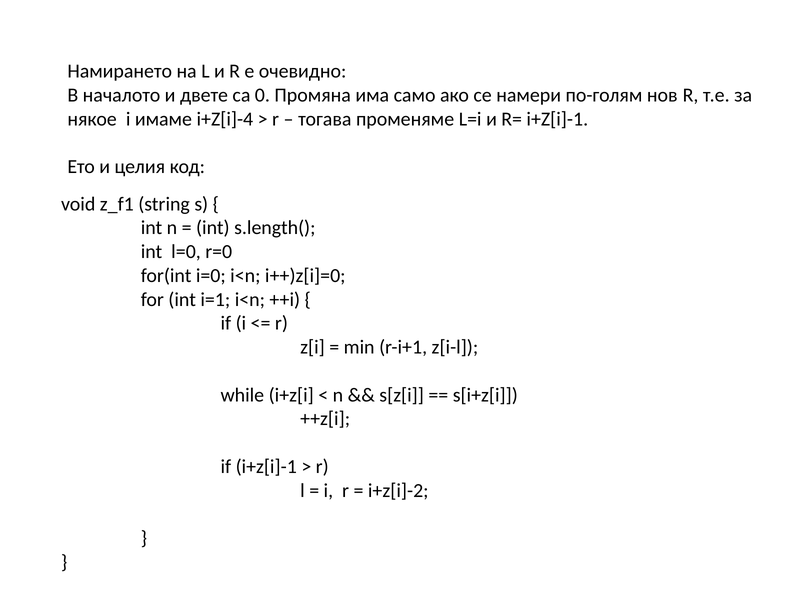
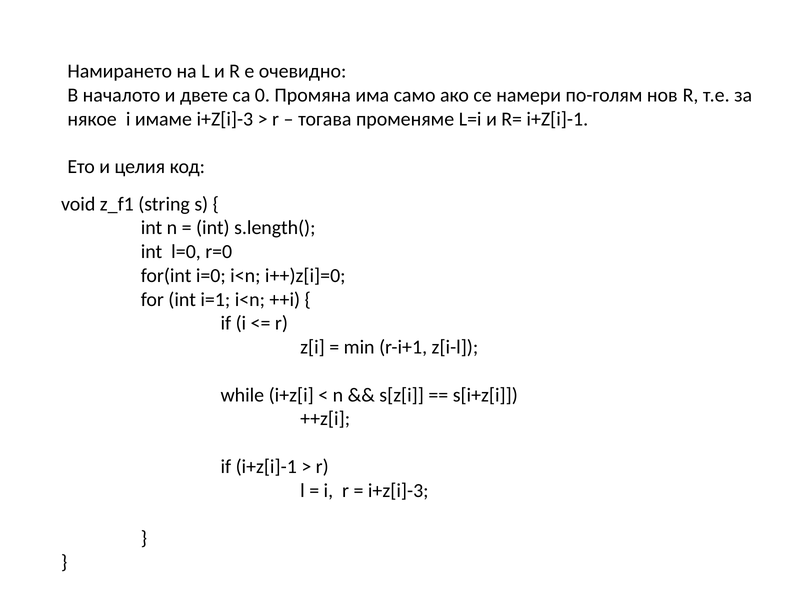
имаме i+Z[i]-4: i+Z[i]-4 -> i+Z[i]-3
i+z[i]-2 at (398, 491): i+z[i]-2 -> i+z[i]-3
